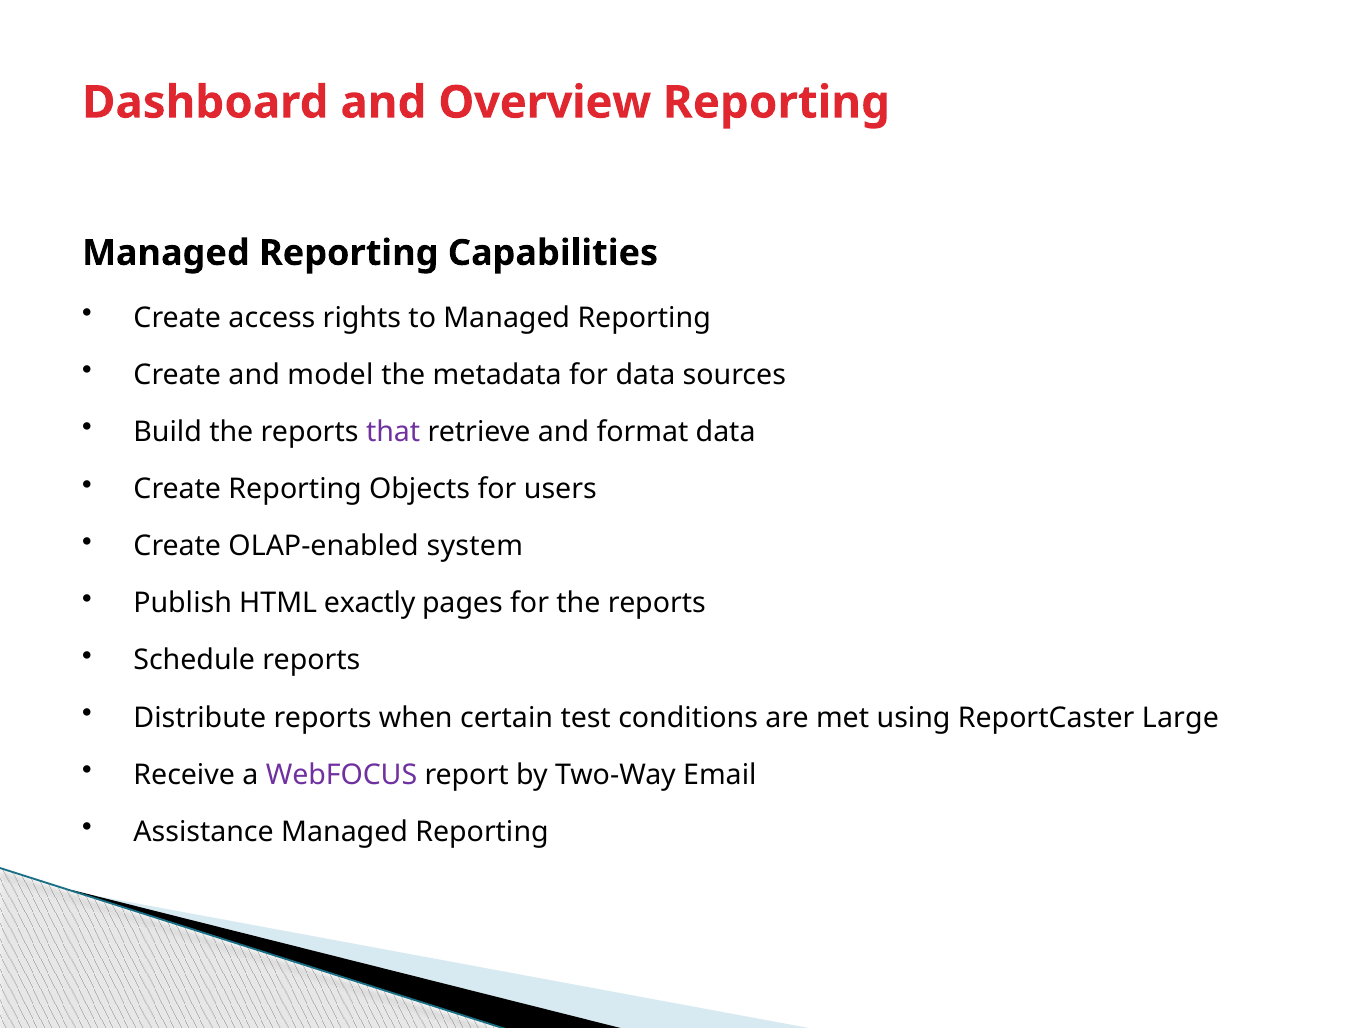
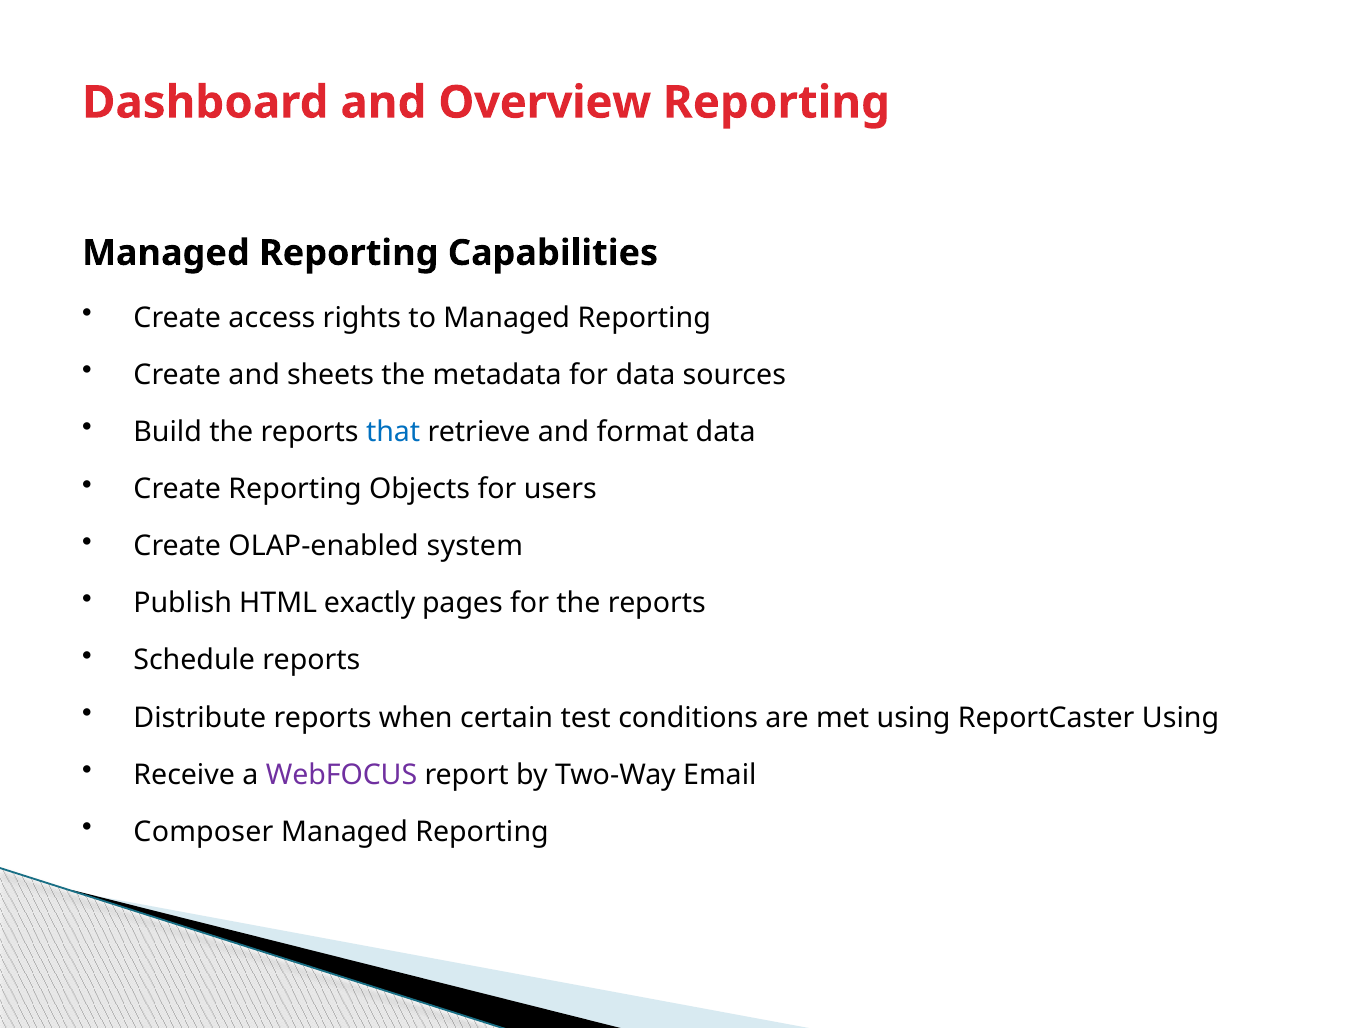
model: model -> sheets
that colour: purple -> blue
ReportCaster Large: Large -> Using
Assistance: Assistance -> Composer
